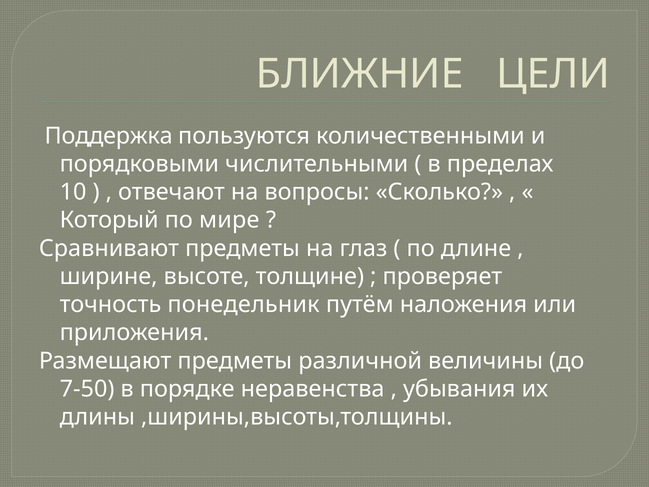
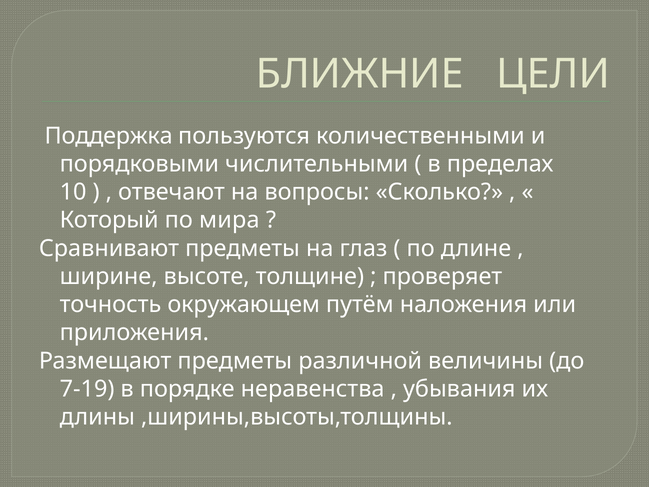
мире: мире -> мира
понедельник: понедельник -> окружающем
7-50: 7-50 -> 7-19
